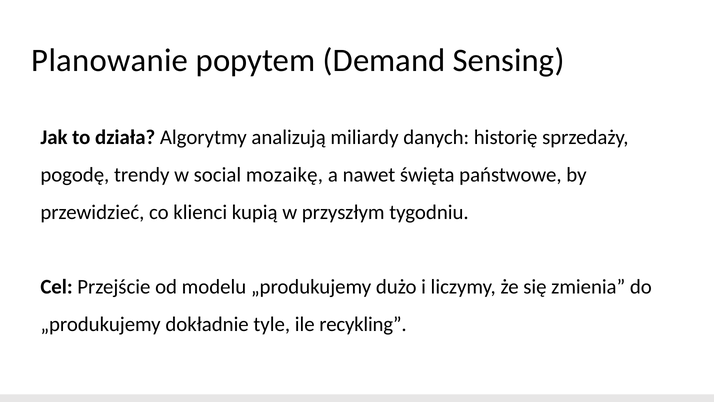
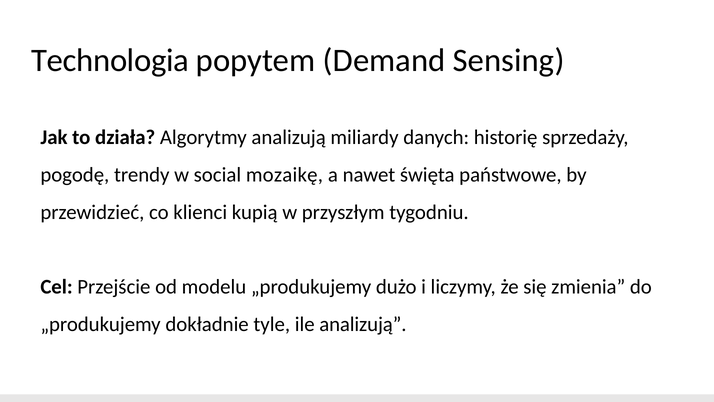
Planowanie: Planowanie -> Technologia
ile recykling: recykling -> analizują
